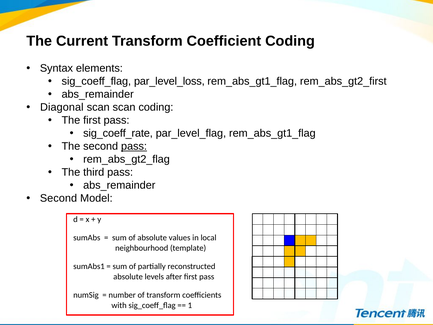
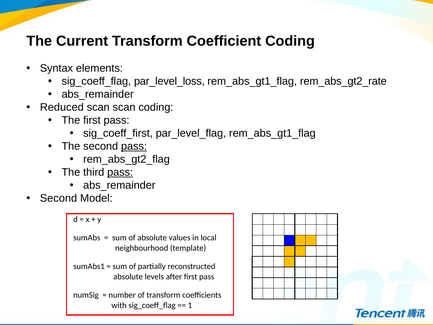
rem_abs_gt2_first: rem_abs_gt2_first -> rem_abs_gt2_rate
Diagonal: Diagonal -> Reduced
sig_coeff_rate: sig_coeff_rate -> sig_coeff_first
pass at (120, 172) underline: none -> present
